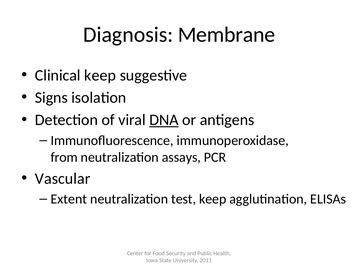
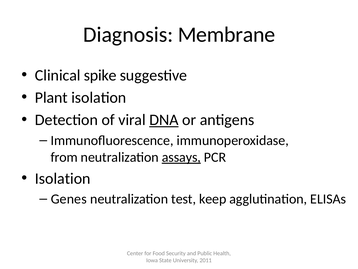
Clinical keep: keep -> spike
Signs: Signs -> Plant
assays underline: none -> present
Vascular at (63, 178): Vascular -> Isolation
Extent: Extent -> Genes
